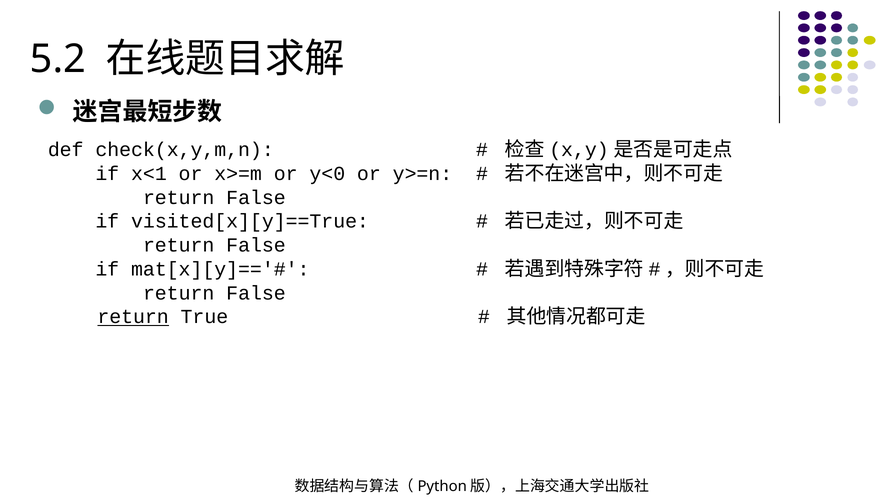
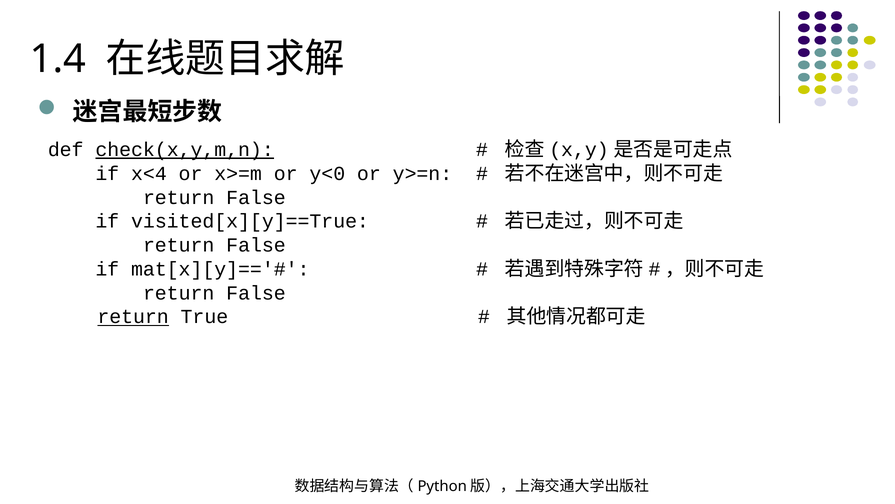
5.2: 5.2 -> 1.4
check(x,y,m,n underline: none -> present
x<1: x<1 -> x<4
